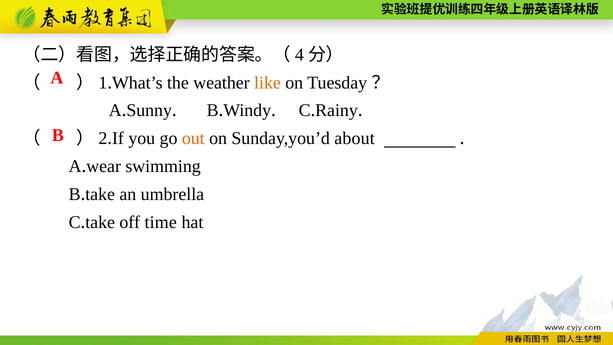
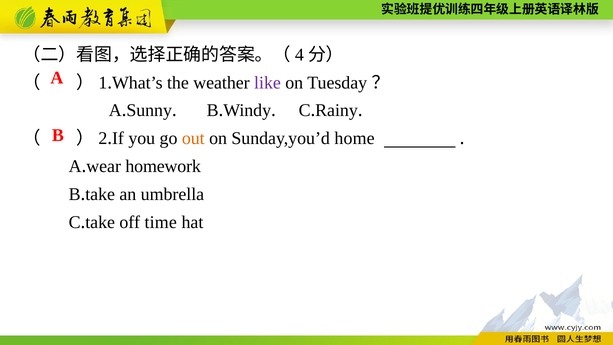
like colour: orange -> purple
about: about -> home
swimming: swimming -> homework
